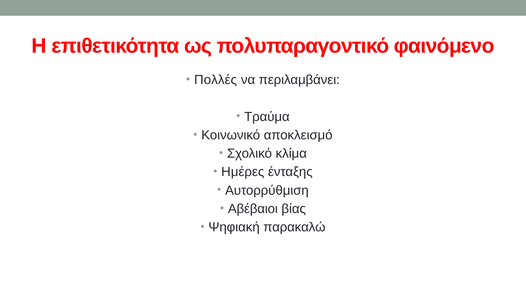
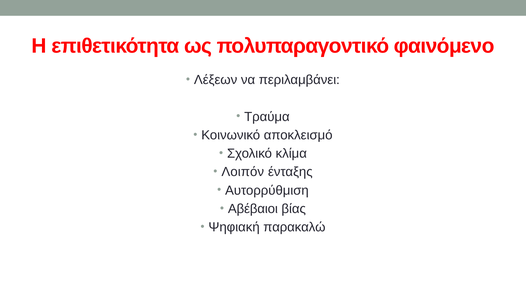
Πολλές: Πολλές -> Λέξεων
Ημέρες: Ημέρες -> Λοιπόν
